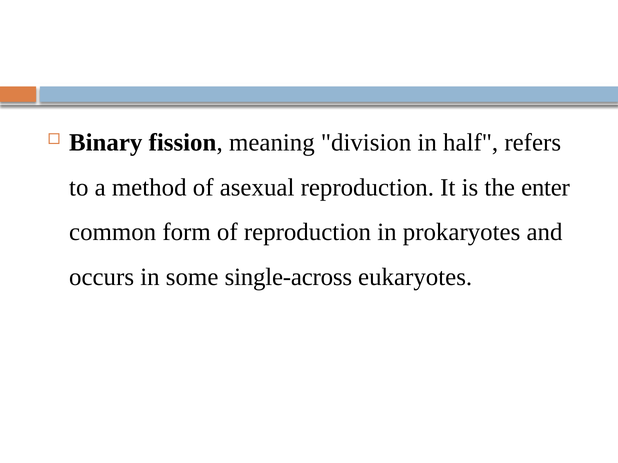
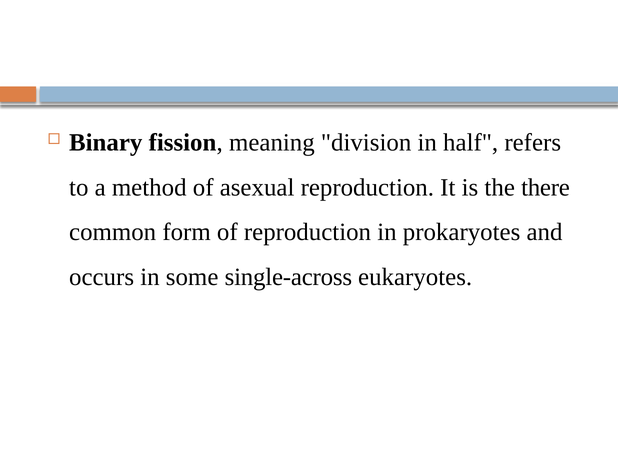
enter: enter -> there
